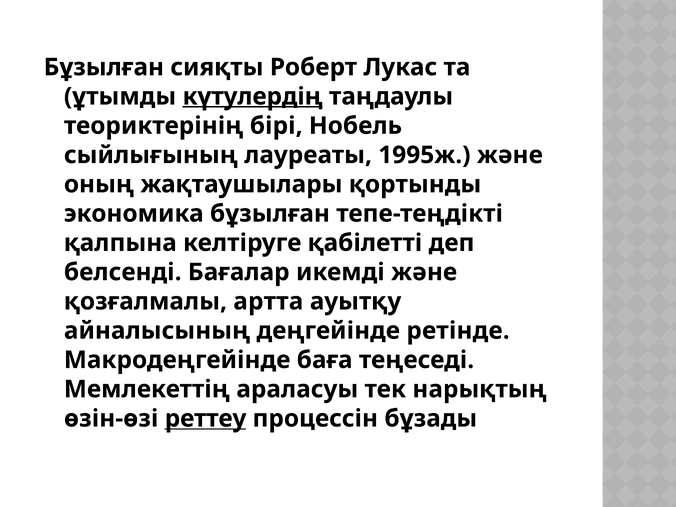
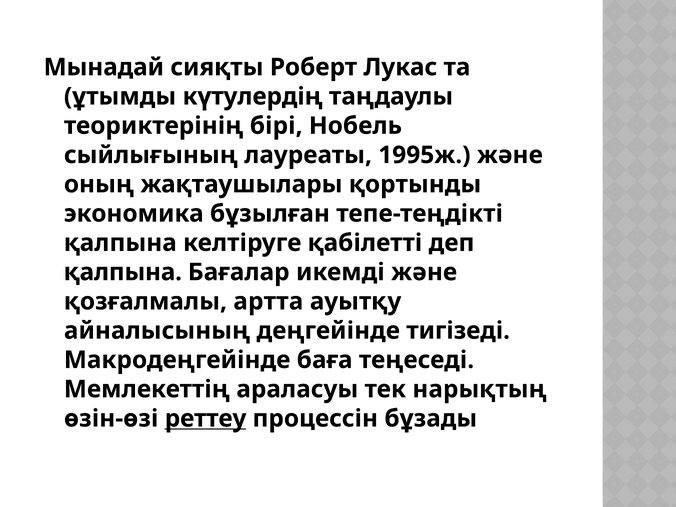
Бұзылған at (104, 67): Бұзылған -> Мынадай
күтулердің underline: present -> none
белсенді at (123, 272): белсенді -> қалпына
ретінде: ретінде -> тигізеді
